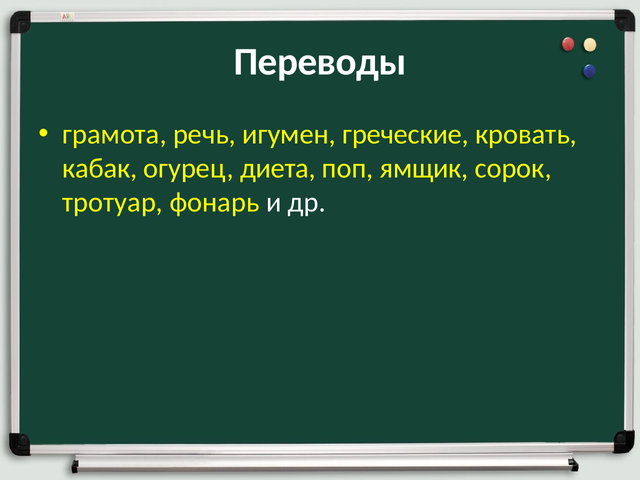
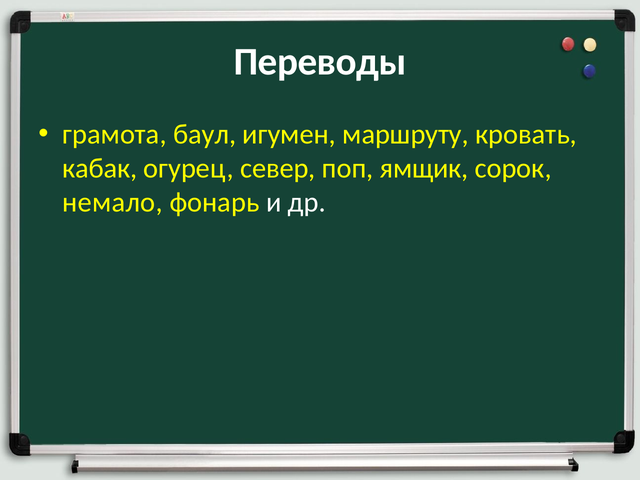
речь: речь -> баул
греческие: греческие -> маршруту
диета: диета -> север
тротуар: тротуар -> немало
